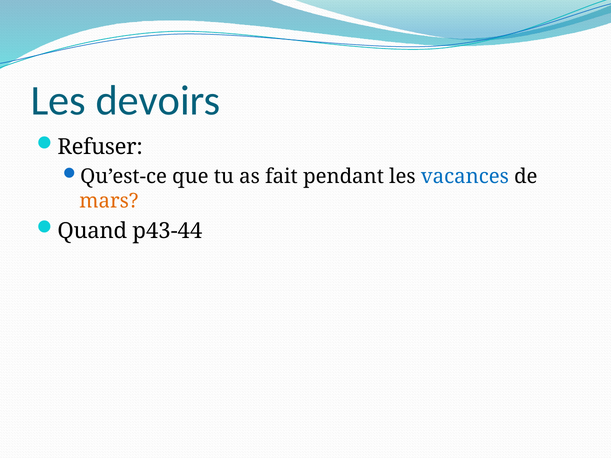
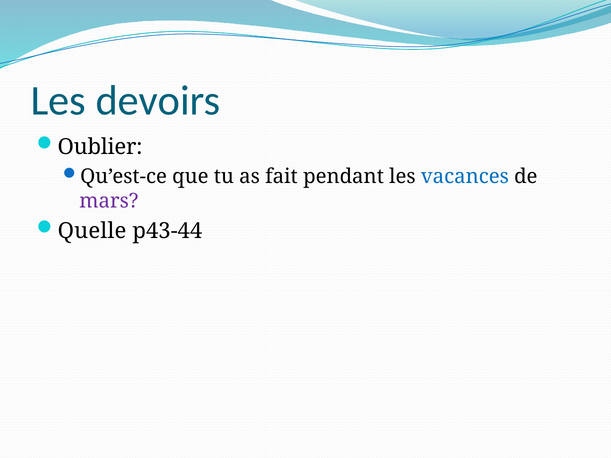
Refuser: Refuser -> Oublier
mars colour: orange -> purple
Quand: Quand -> Quelle
